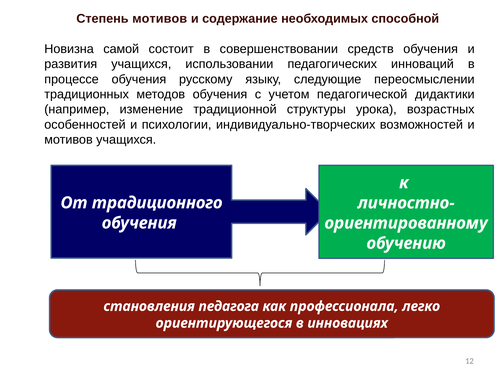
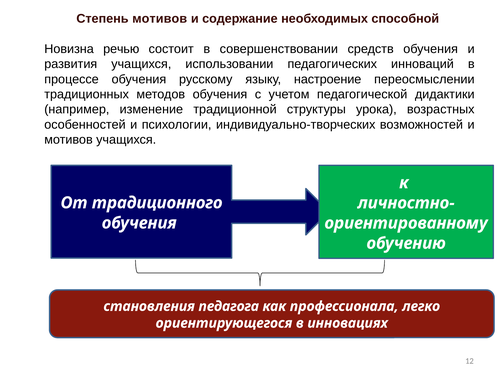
самой: самой -> речью
следующие: следующие -> настроение
